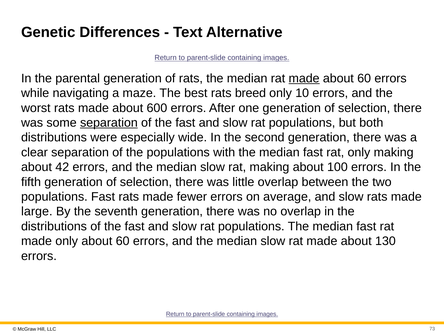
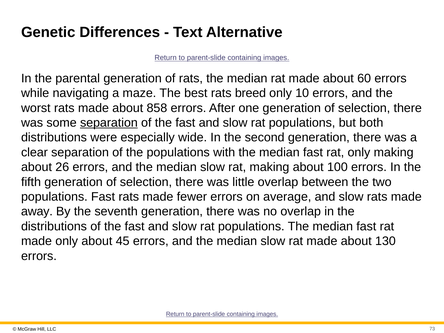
made at (304, 78) underline: present -> none
600: 600 -> 858
42: 42 -> 26
large: large -> away
only about 60: 60 -> 45
